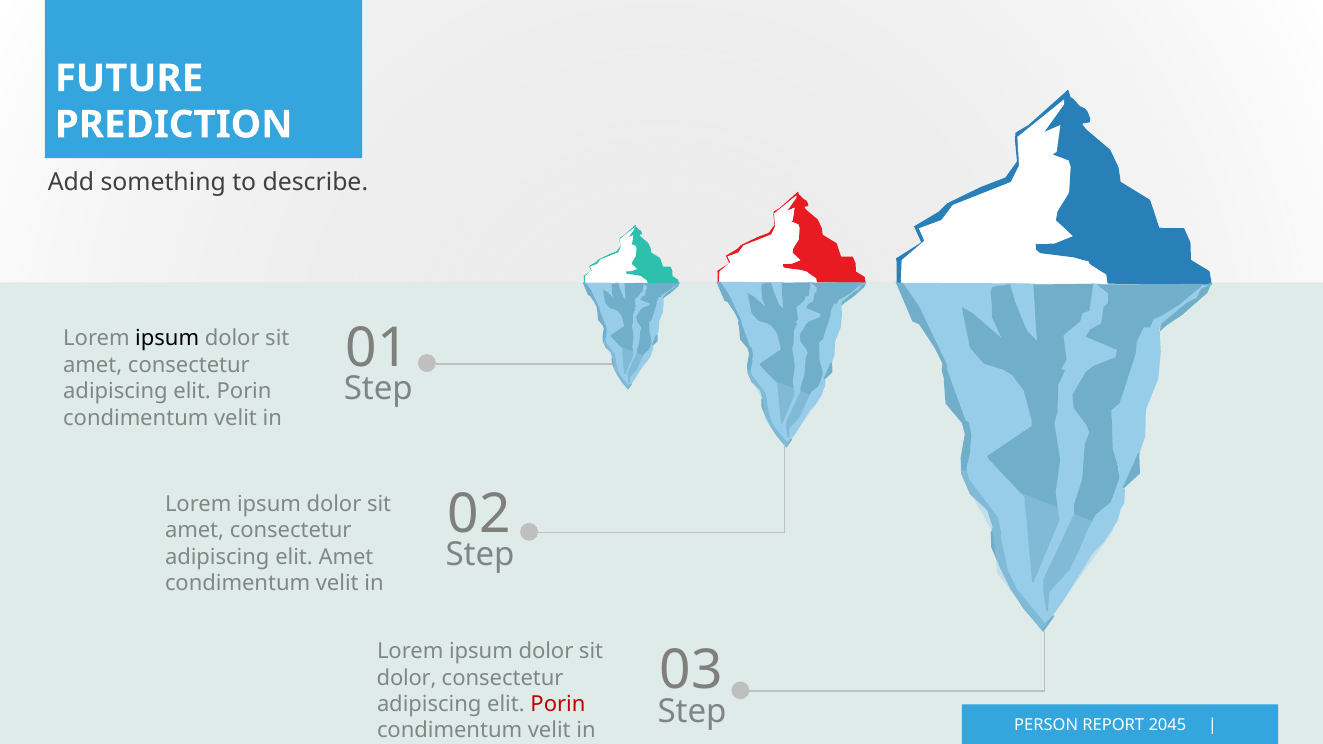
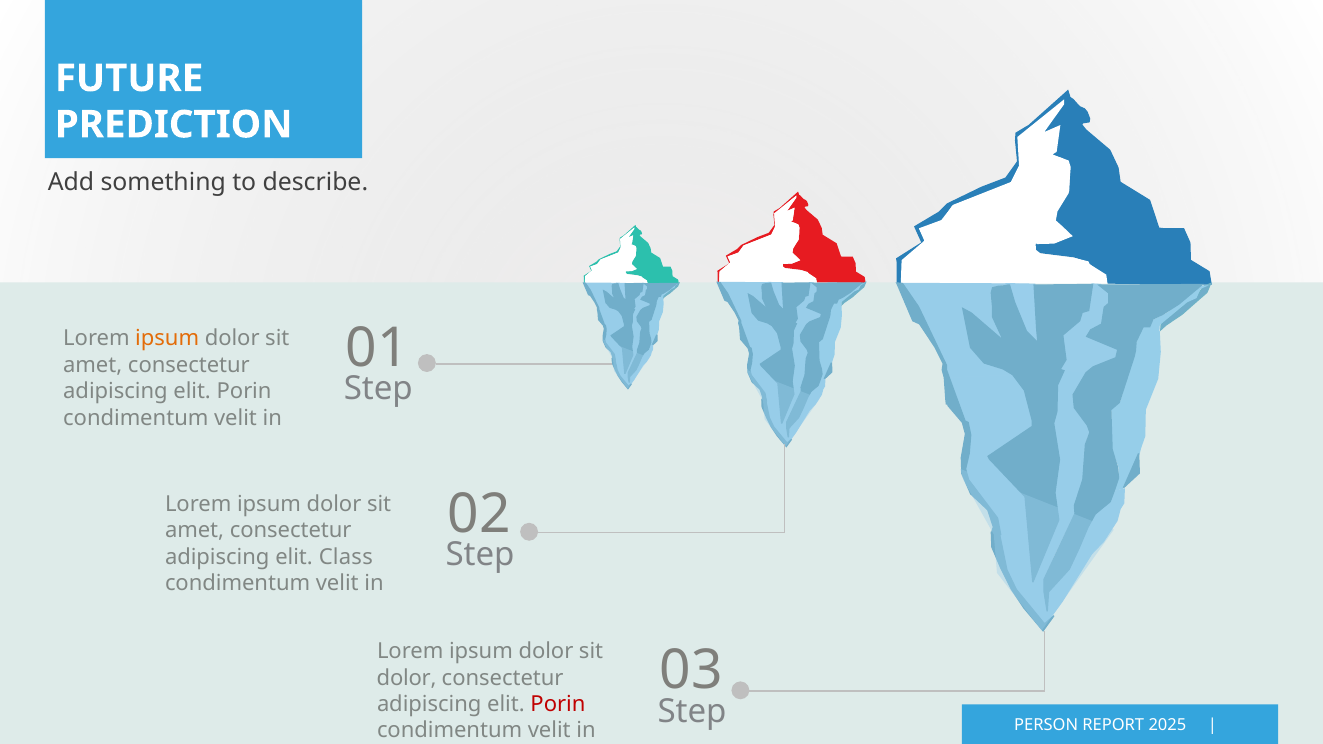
ipsum at (167, 339) colour: black -> orange
elit Amet: Amet -> Class
2045: 2045 -> 2025
